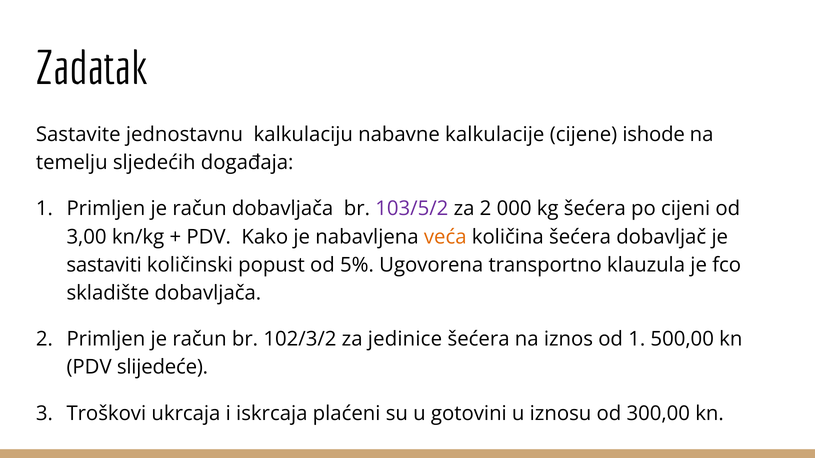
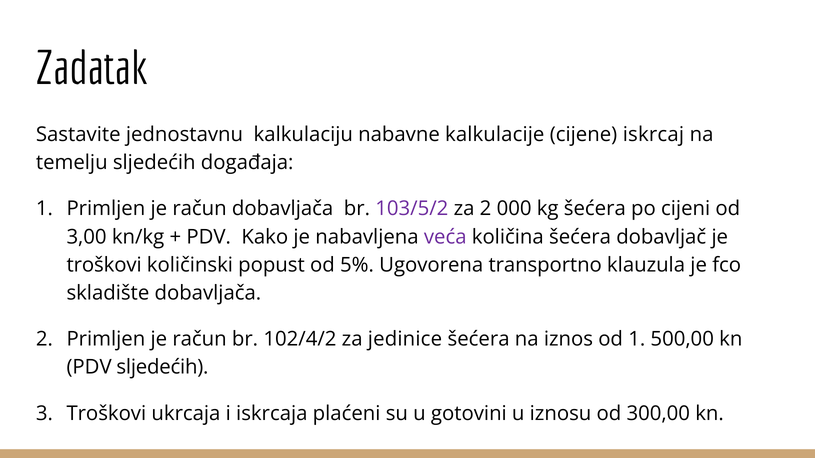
ishode: ishode -> iskrcaj
veća colour: orange -> purple
sastaviti at (104, 265): sastaviti -> troškovi
102/3/2: 102/3/2 -> 102/4/2
PDV slijedeće: slijedeće -> sljedećih
